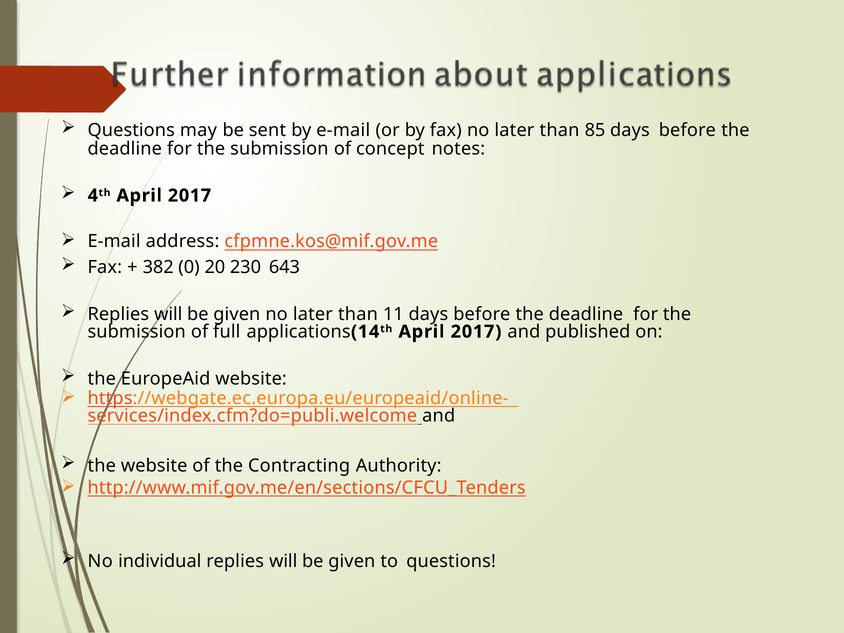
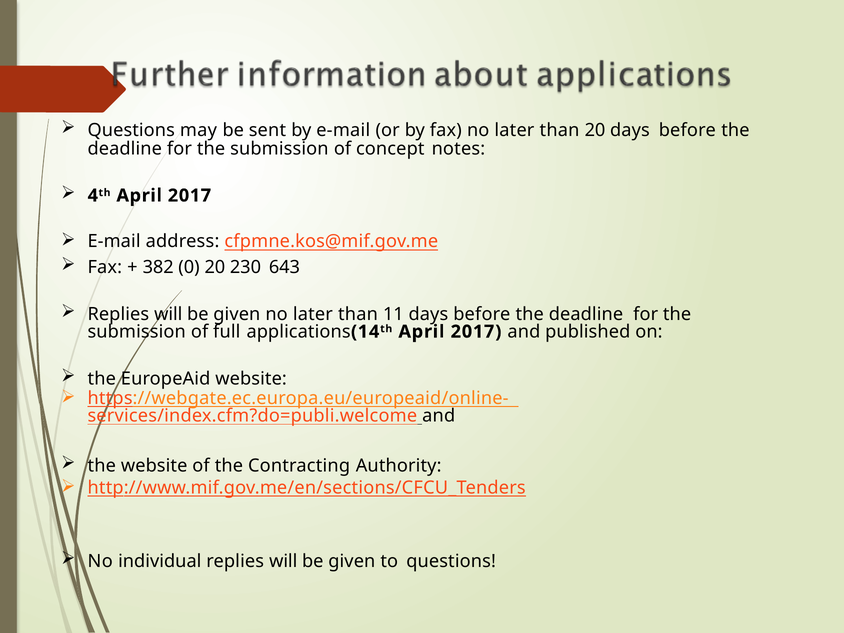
than 85: 85 -> 20
